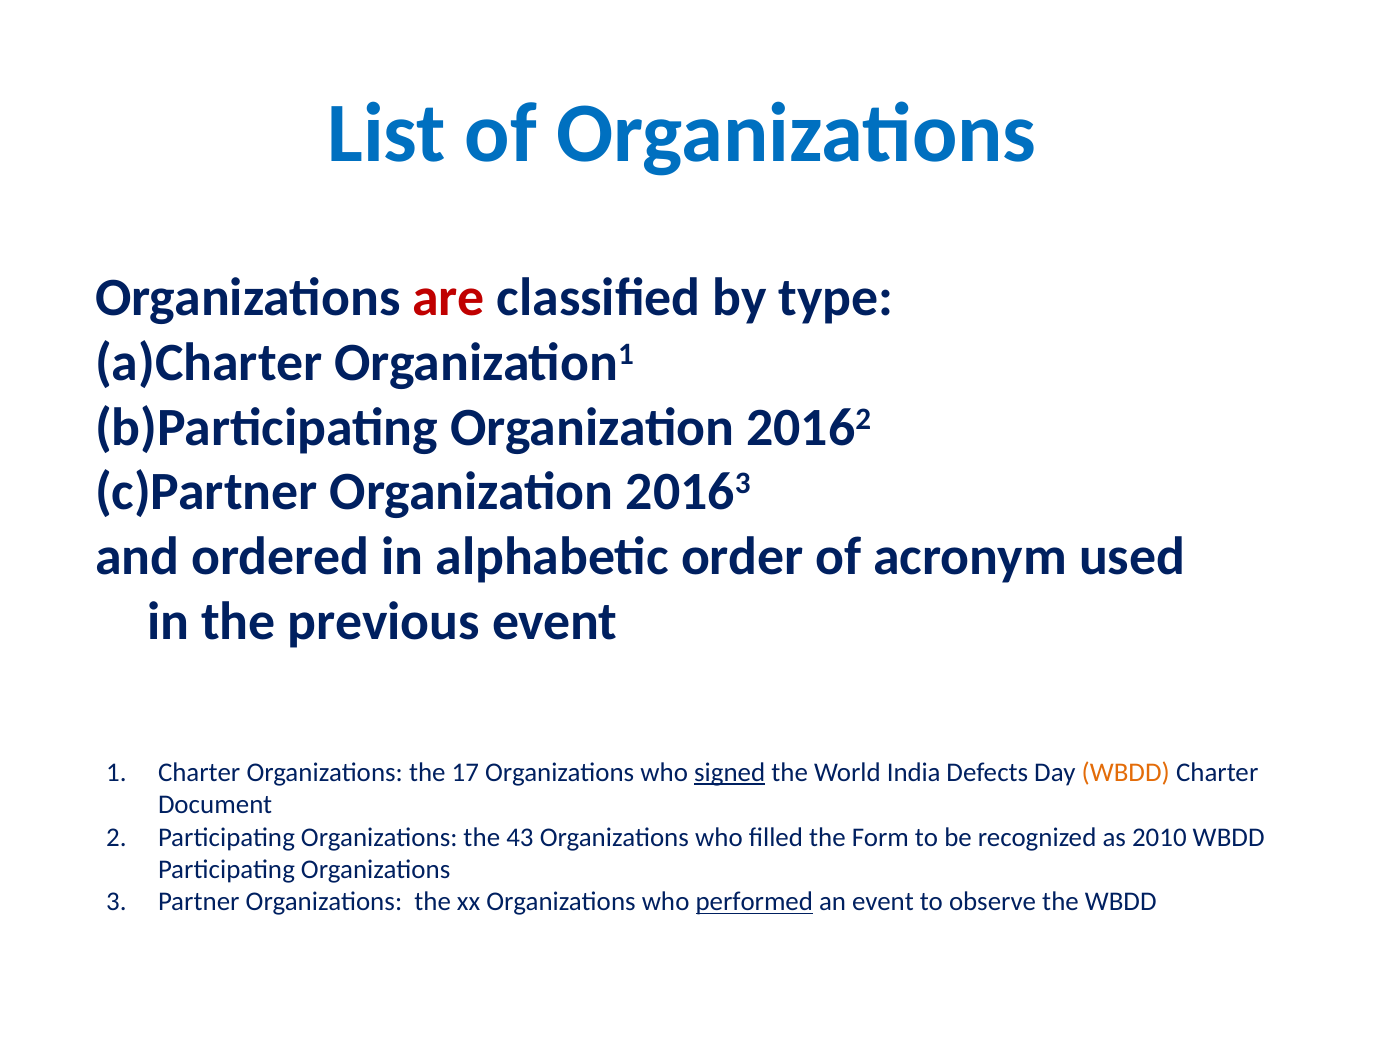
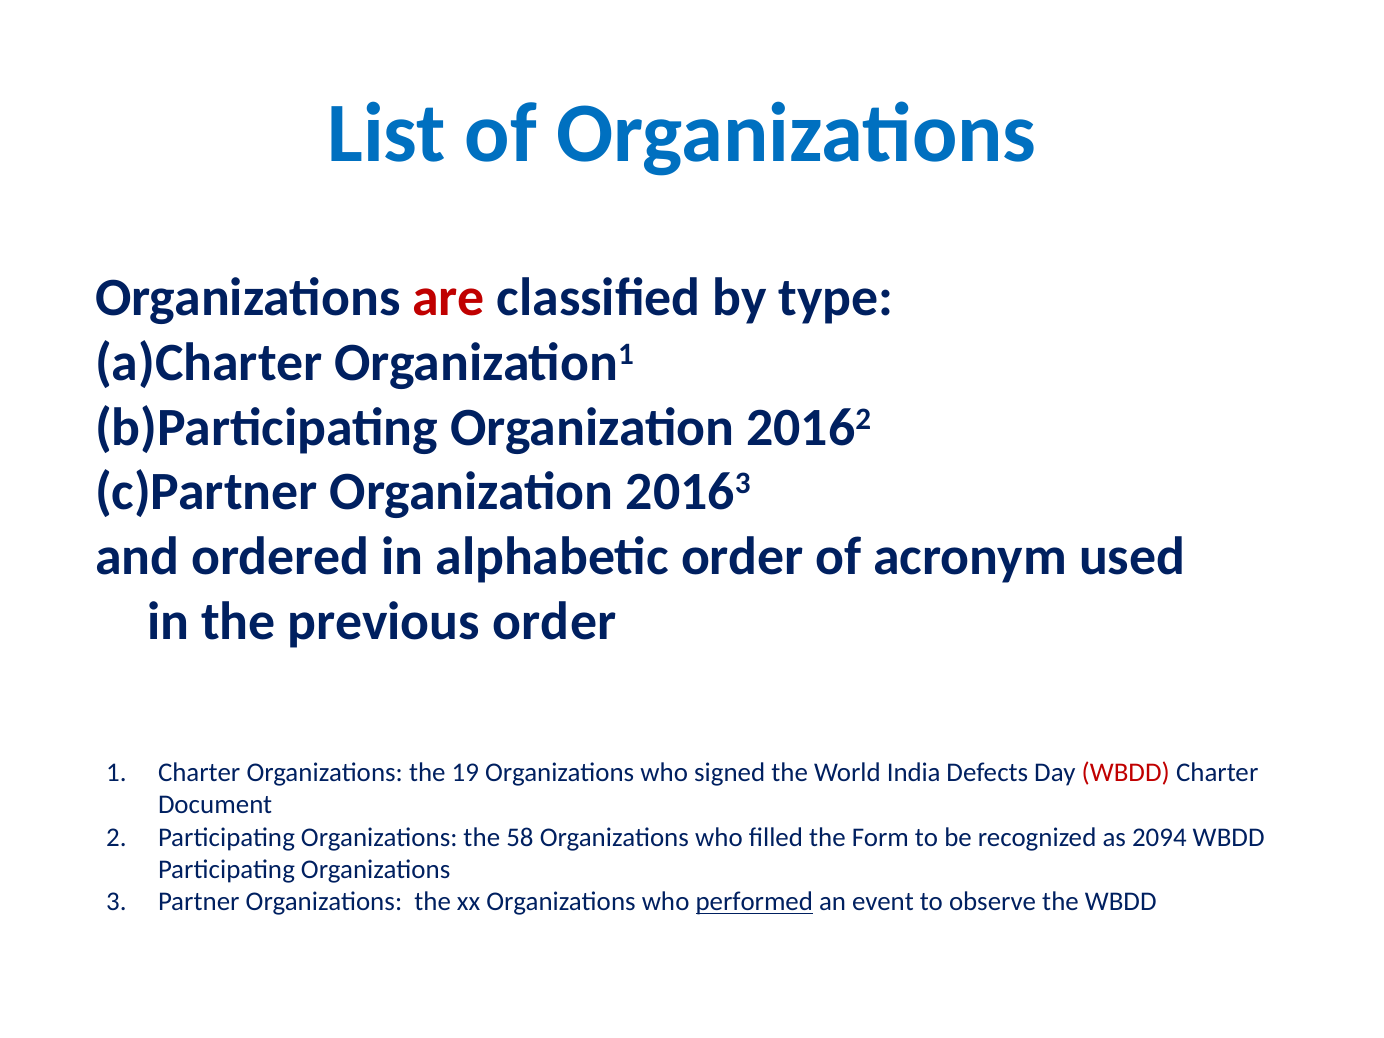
previous event: event -> order
17: 17 -> 19
signed underline: present -> none
WBDD at (1126, 773) colour: orange -> red
43: 43 -> 58
2010: 2010 -> 2094
